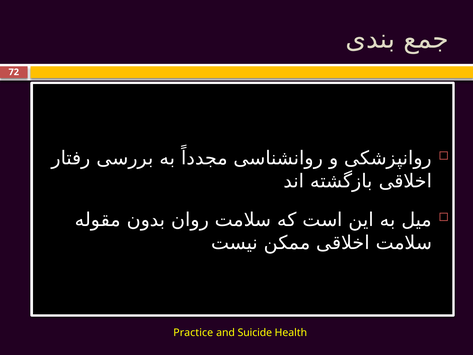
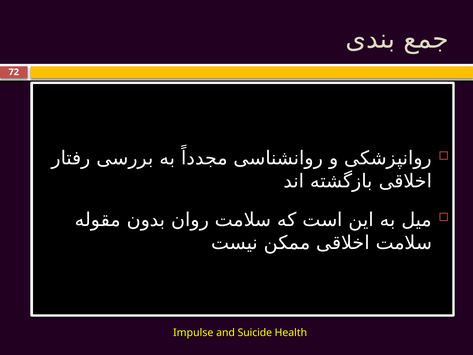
Practice: Practice -> Impulse
